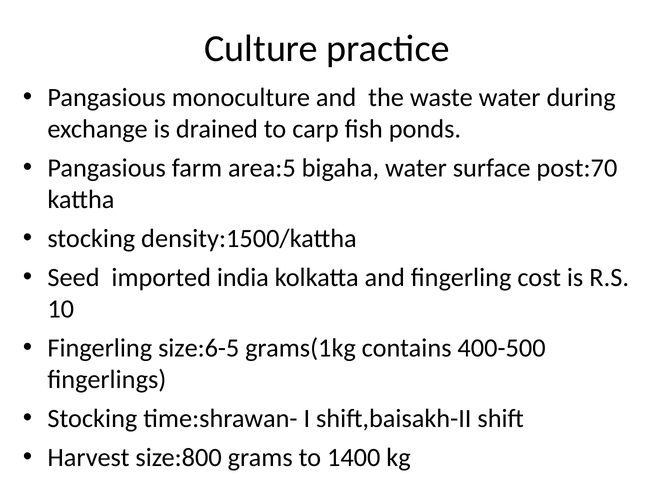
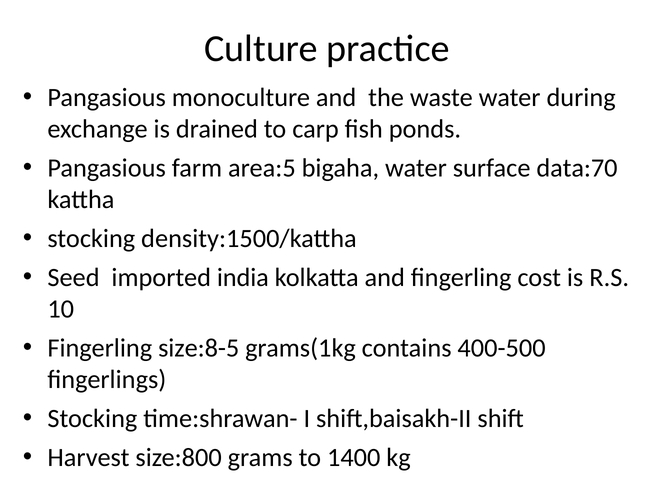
post:70: post:70 -> data:70
size:6-5: size:6-5 -> size:8-5
